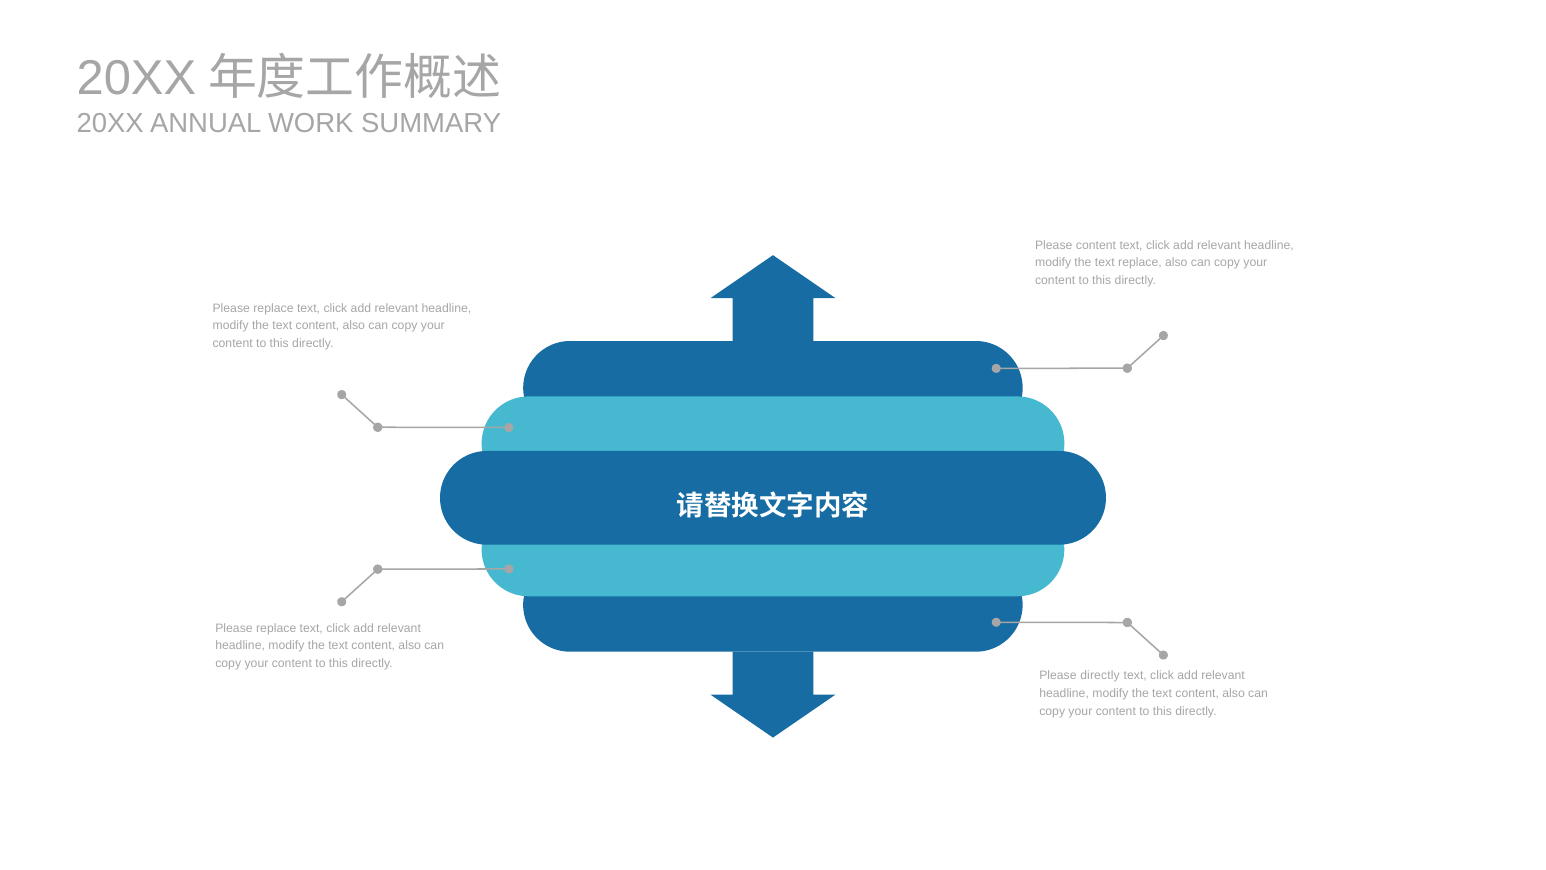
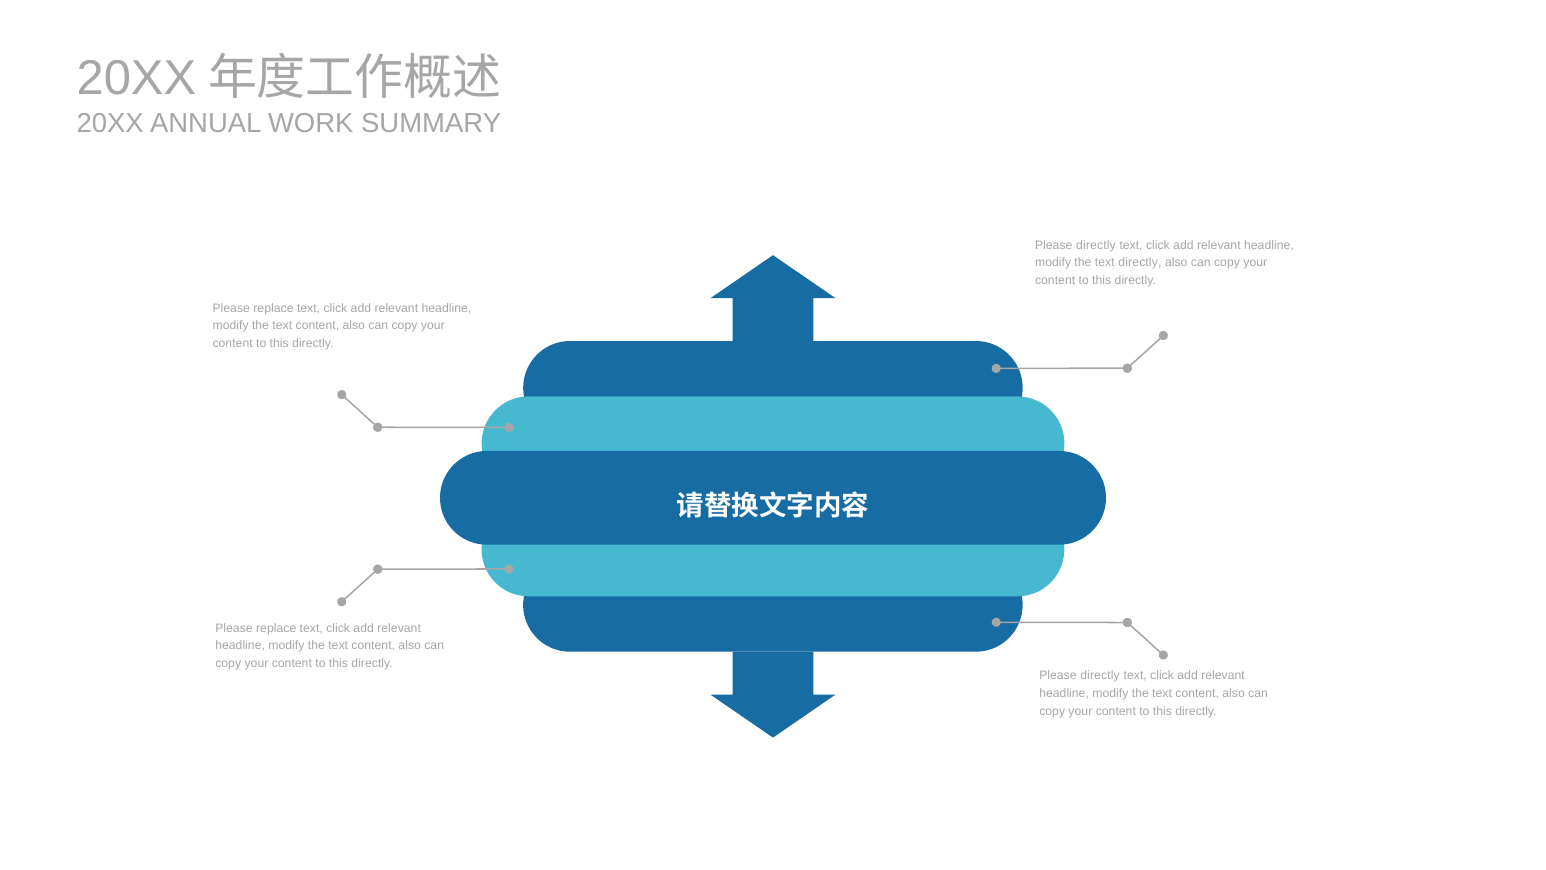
content at (1096, 245): content -> directly
text replace: replace -> directly
